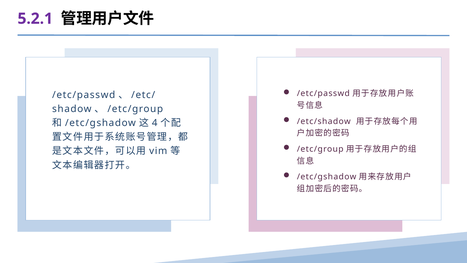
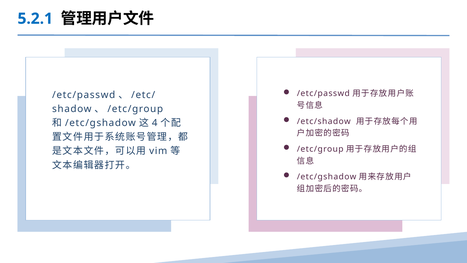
5.2.1 colour: purple -> blue
